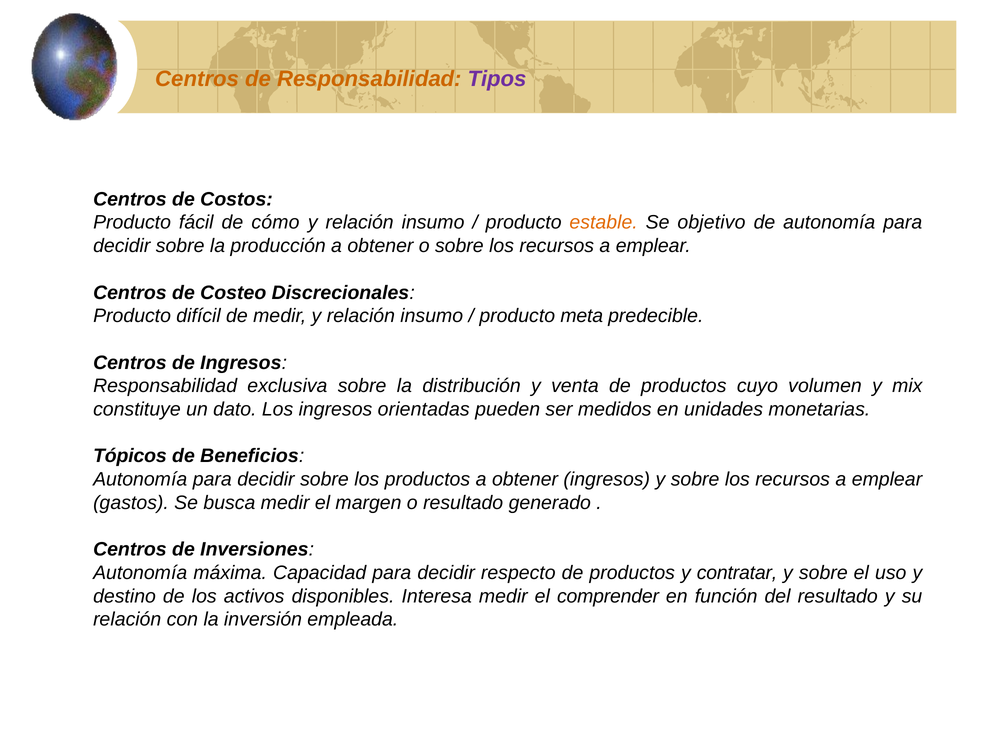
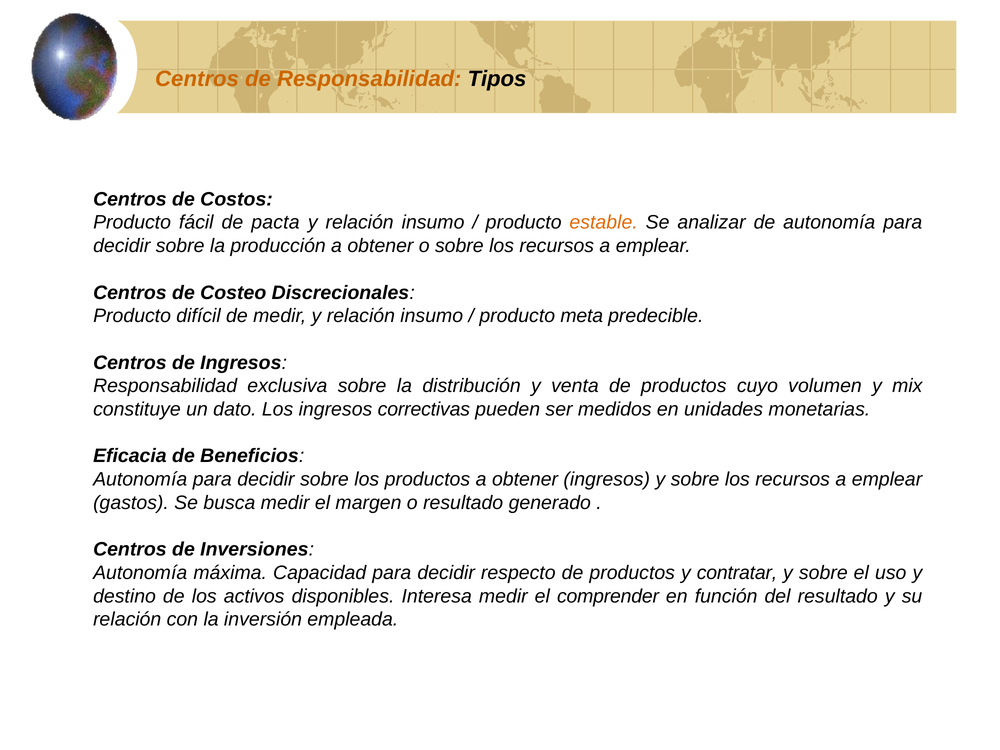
Tipos colour: purple -> black
cómo: cómo -> pacta
objetivo: objetivo -> analizar
orientadas: orientadas -> correctivas
Tópicos: Tópicos -> Eficacia
